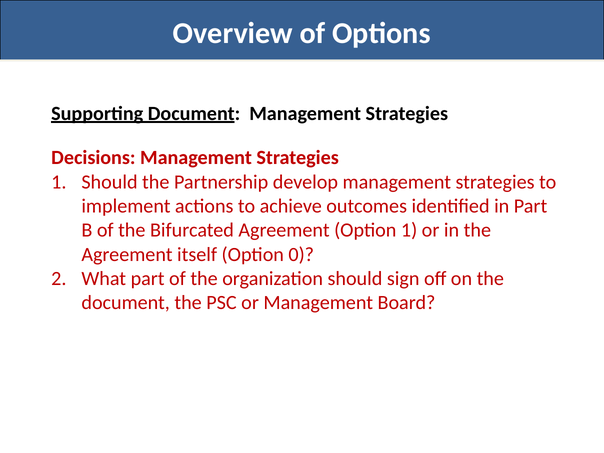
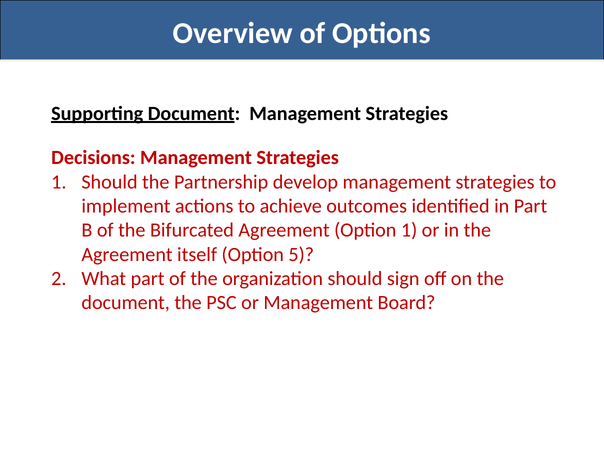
0: 0 -> 5
